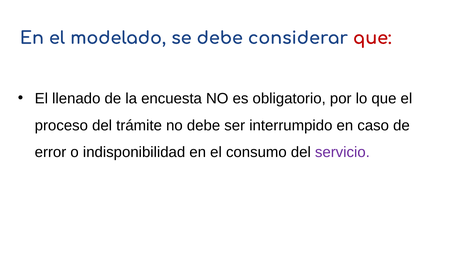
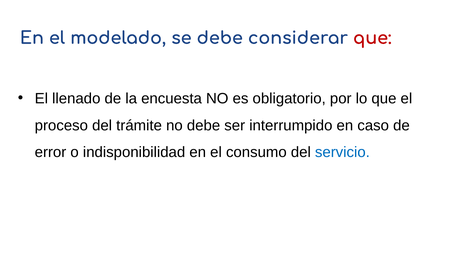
servicio colour: purple -> blue
